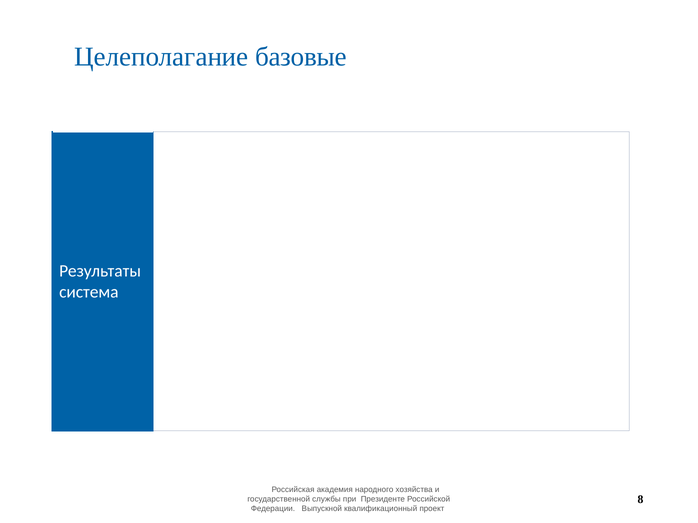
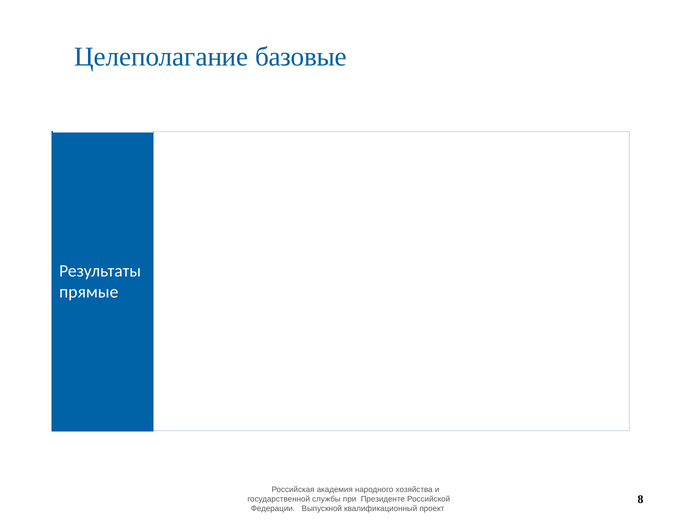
система: система -> прямые
